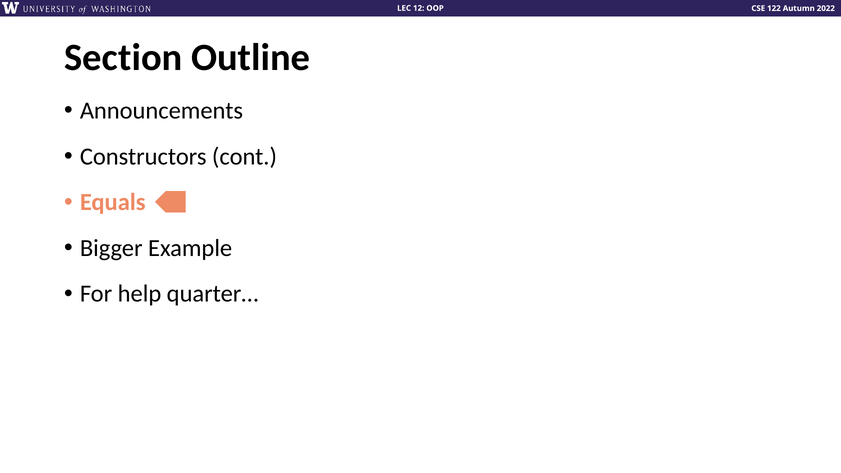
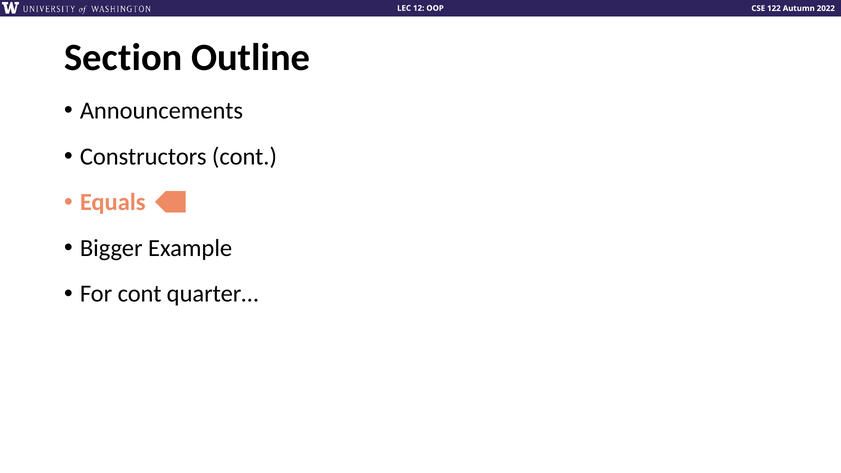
For help: help -> cont
